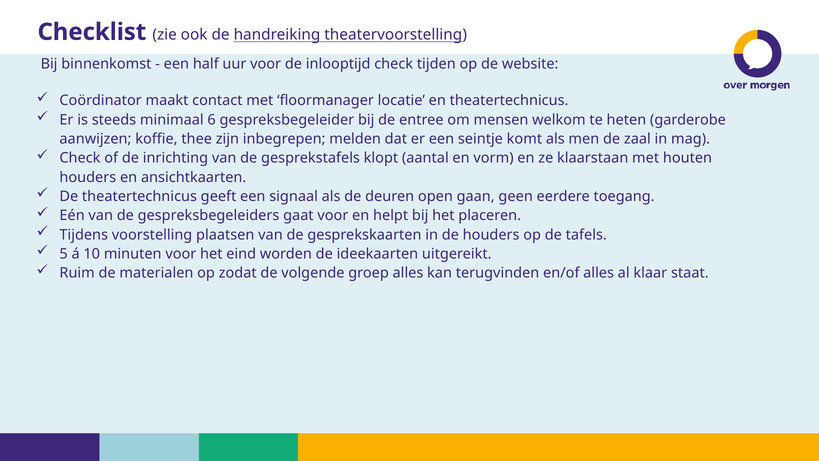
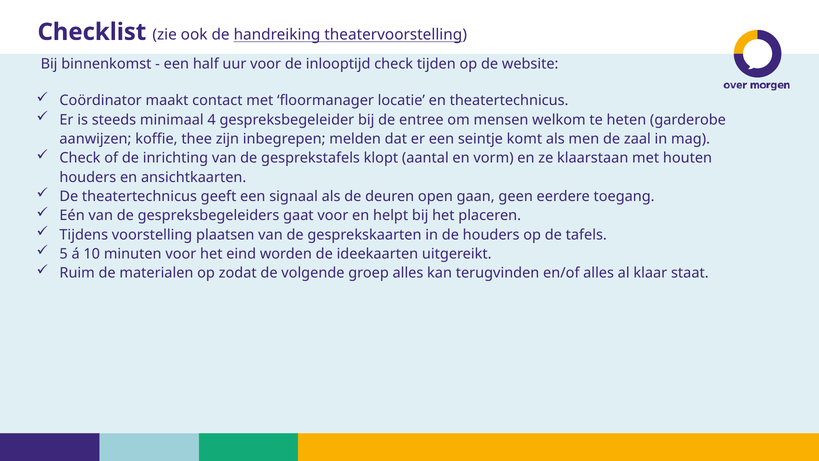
6: 6 -> 4
